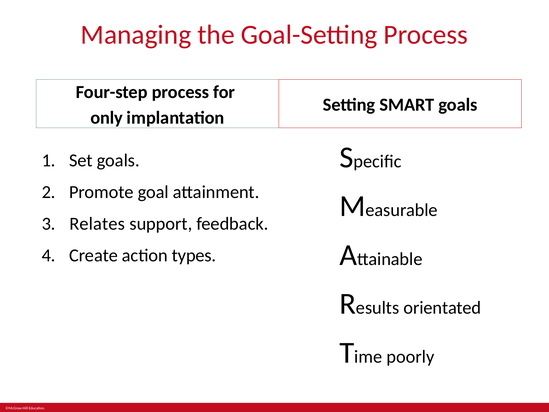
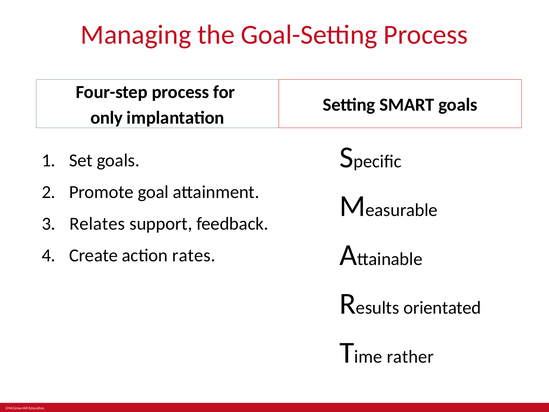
types: types -> rates
poorly: poorly -> rather
